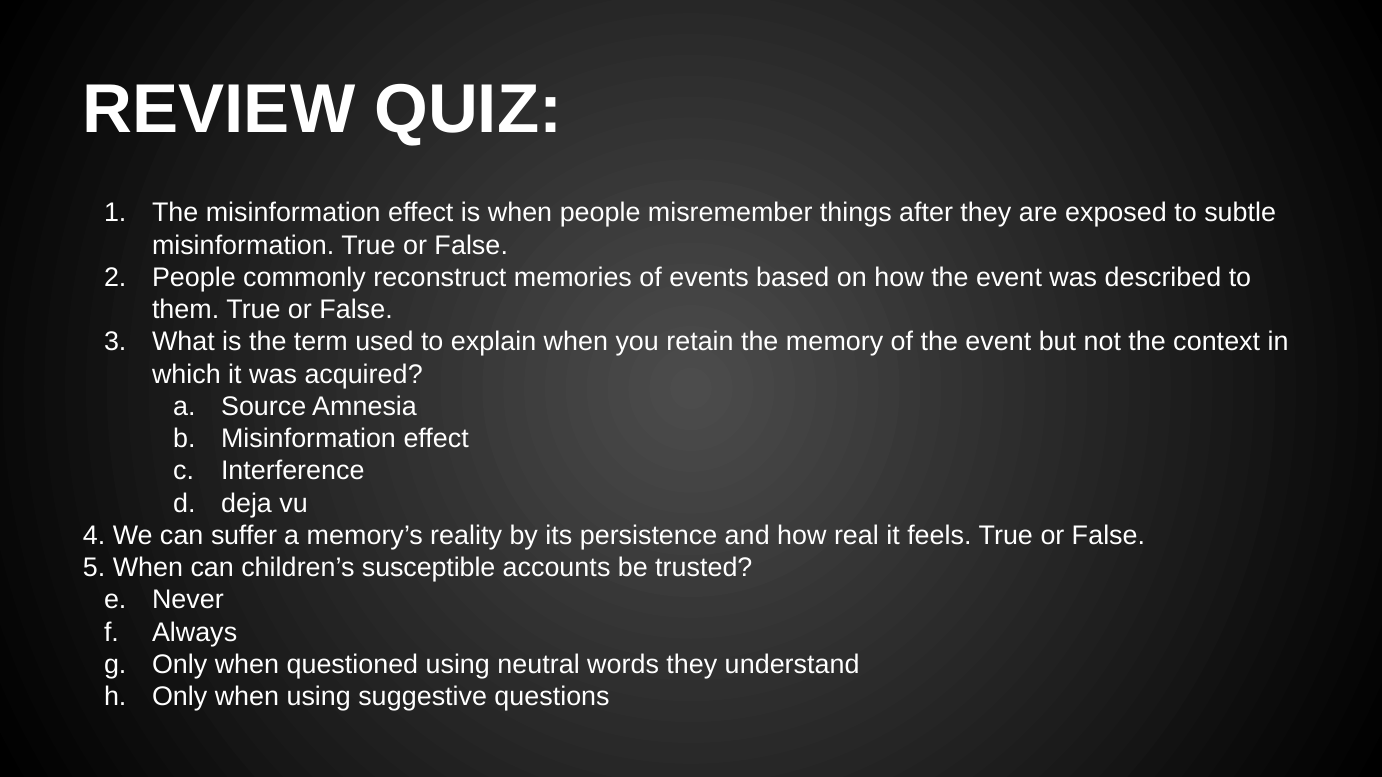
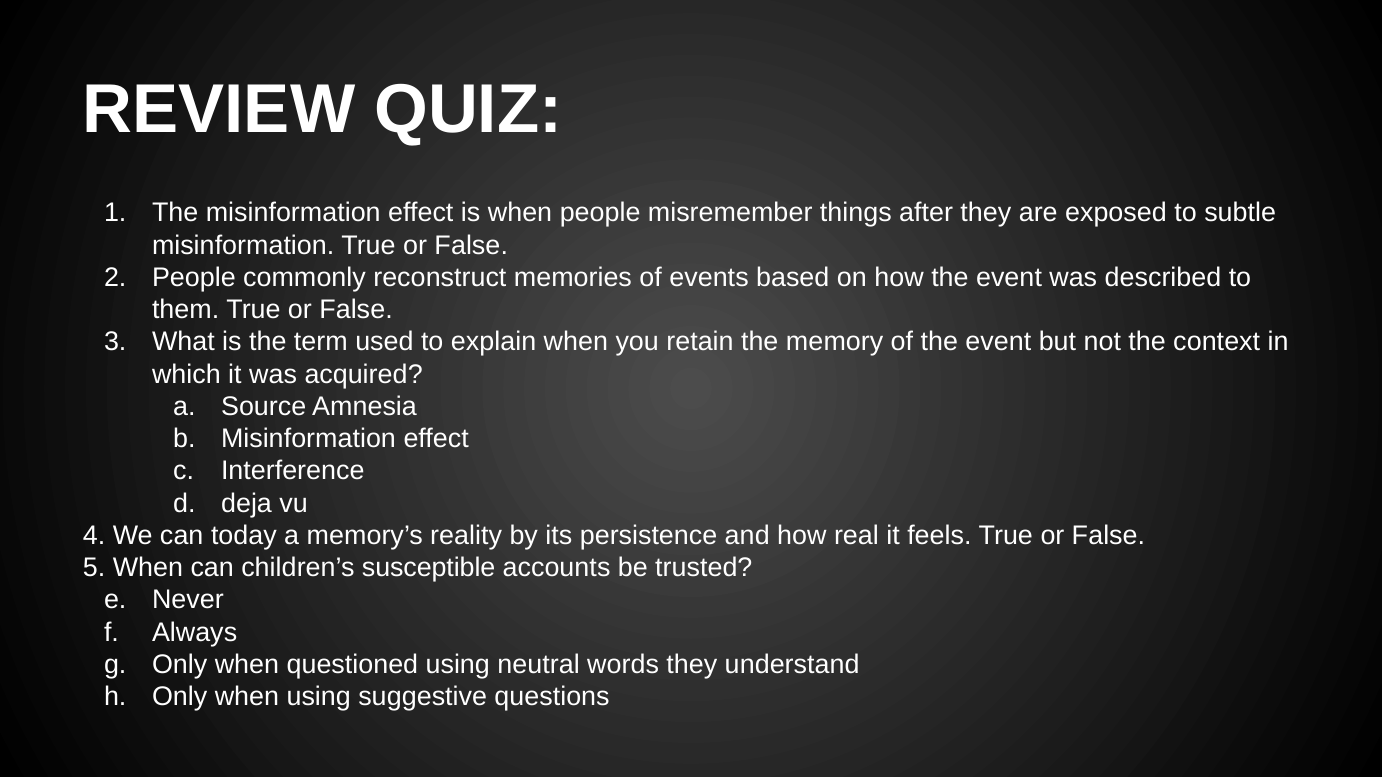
suffer: suffer -> today
